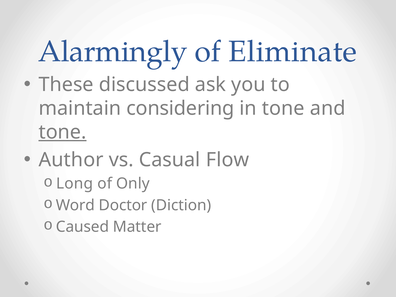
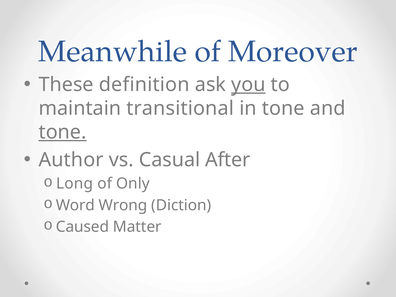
Alarmingly: Alarmingly -> Meanwhile
Eliminate: Eliminate -> Moreover
discussed: discussed -> definition
you underline: none -> present
considering: considering -> transitional
Flow: Flow -> After
Doctor: Doctor -> Wrong
